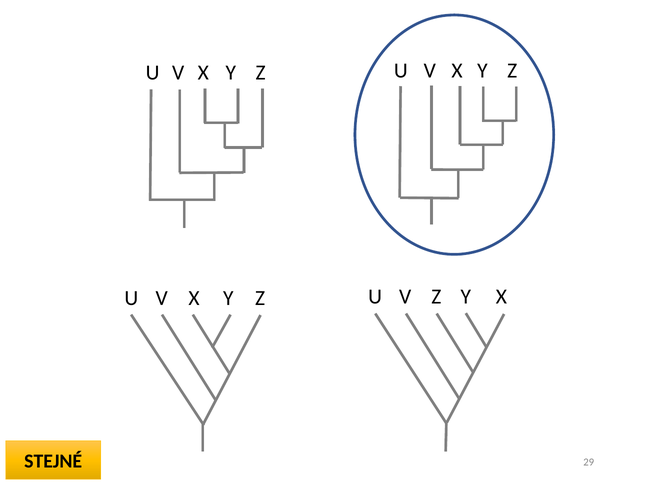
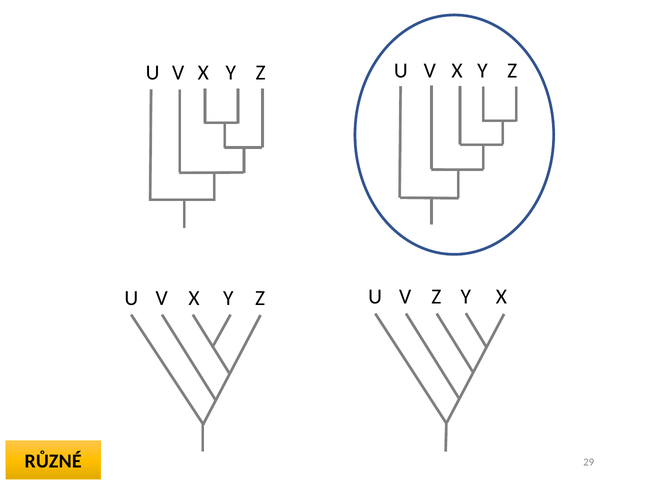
STEJNÉ: STEJNÉ -> RŮZNÉ
